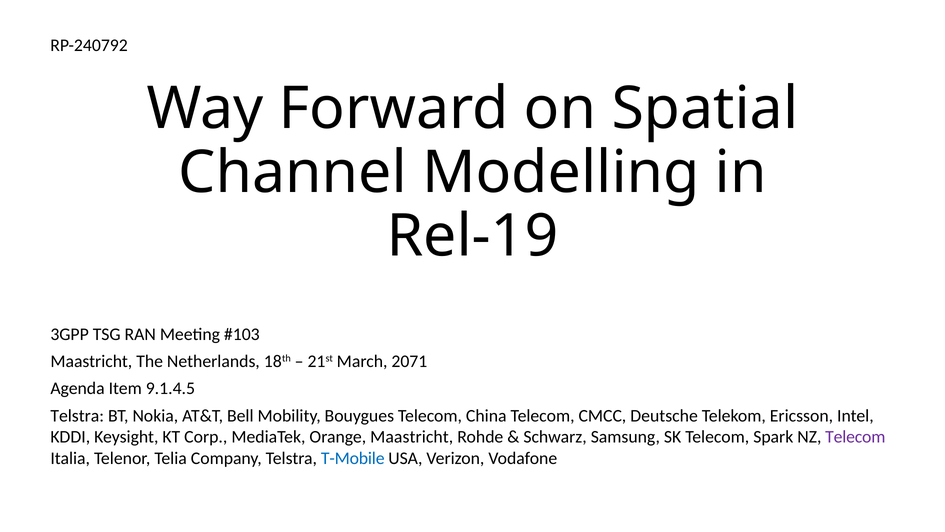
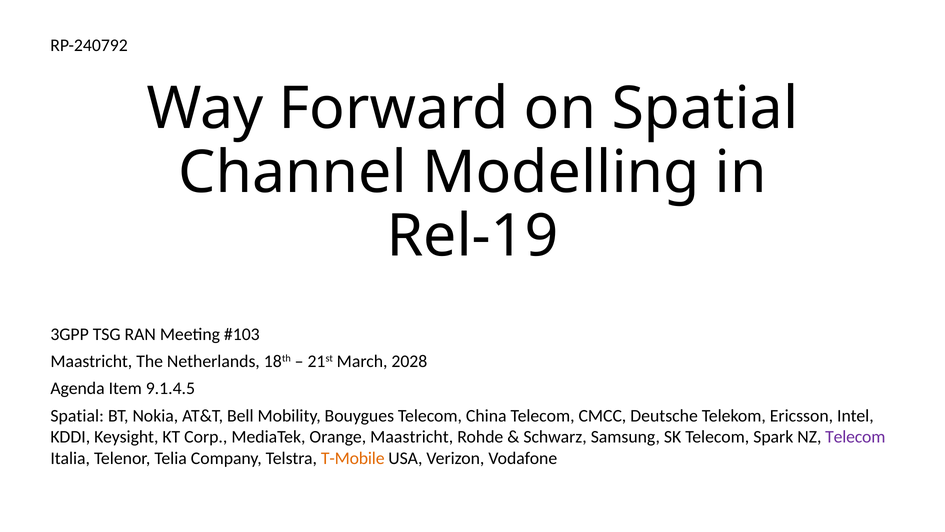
2071: 2071 -> 2028
Telstra at (77, 415): Telstra -> Spatial
T-Mobile colour: blue -> orange
